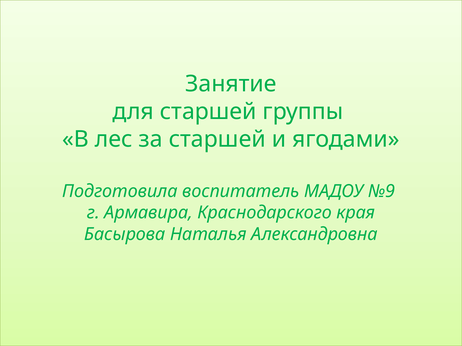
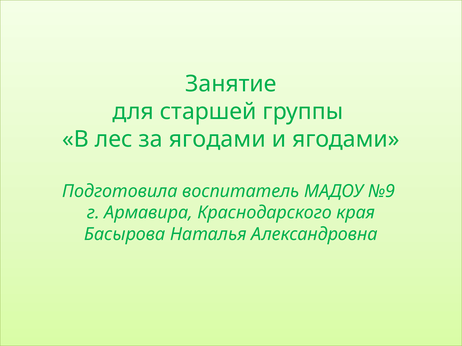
за старшей: старшей -> ягодами
